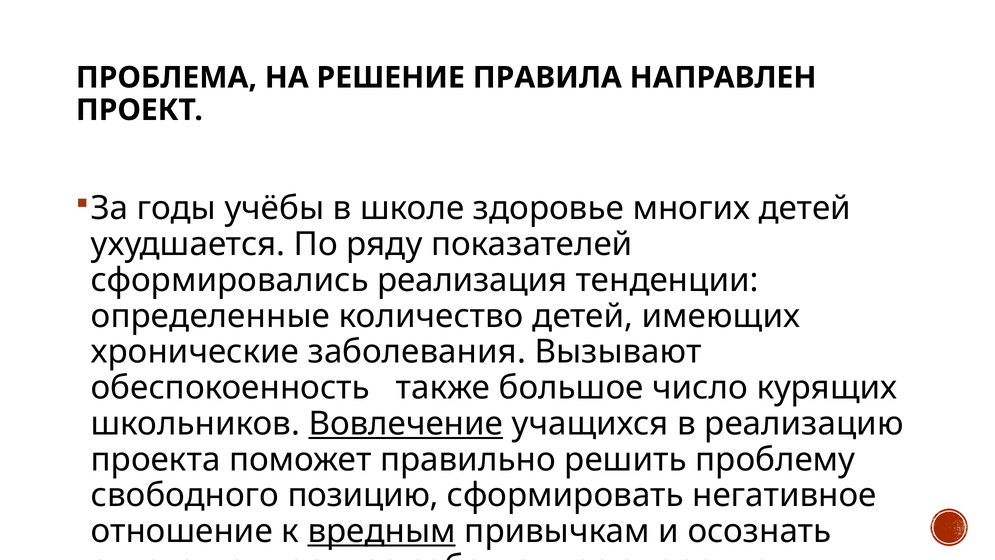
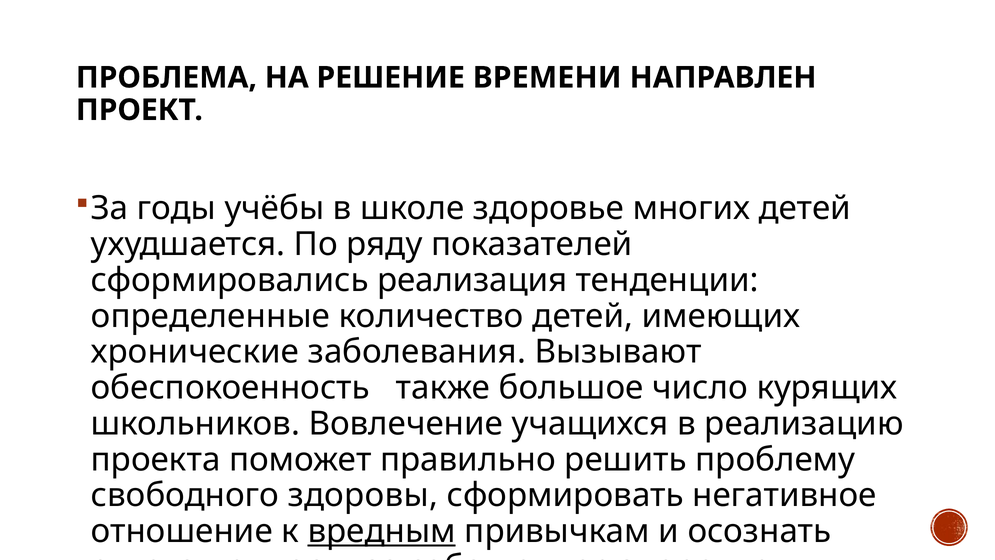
ПРАВИЛА: ПРАВИЛА -> ВРЕМЕНИ
Вовлечение underline: present -> none
позицию: позицию -> здоровы
